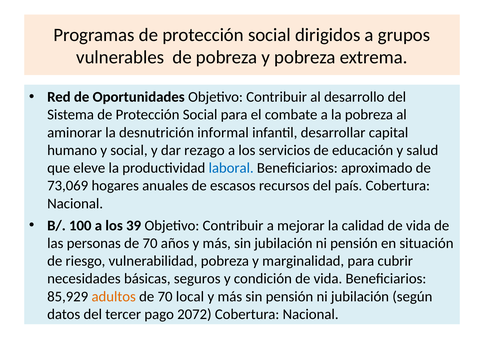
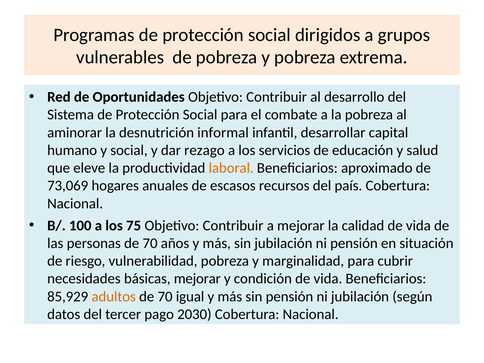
laboral colour: blue -> orange
39: 39 -> 75
básicas seguros: seguros -> mejorar
local: local -> igual
2072: 2072 -> 2030
